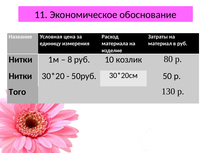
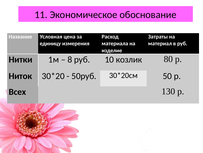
Нитки at (20, 76): Нитки -> Ниток
Того: Того -> Всех
